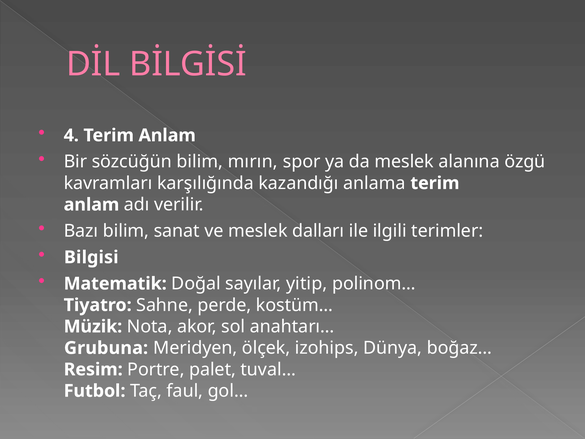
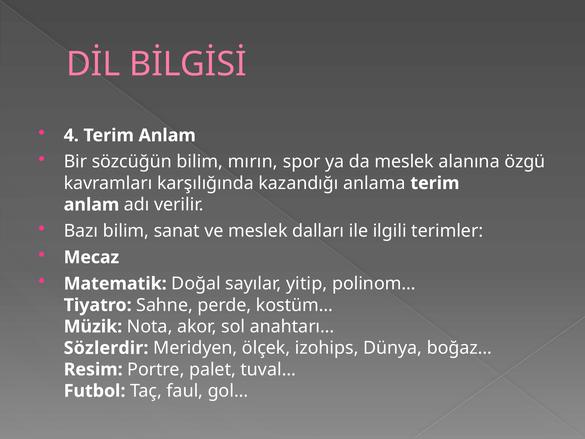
Bilgisi: Bilgisi -> Mecaz
Grubuna: Grubuna -> Sözlerdir
